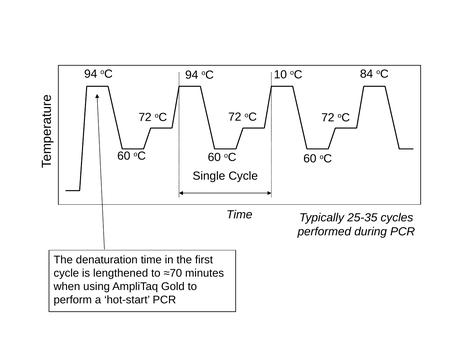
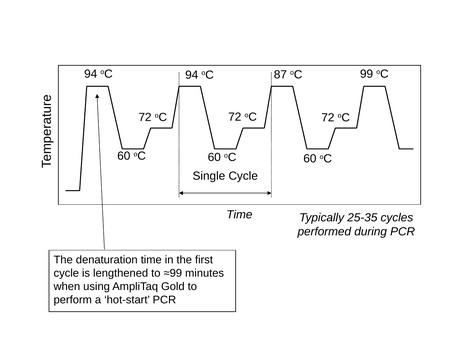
10: 10 -> 87
84: 84 -> 99
≈70: ≈70 -> ≈99
